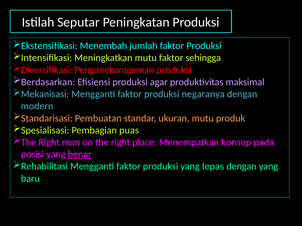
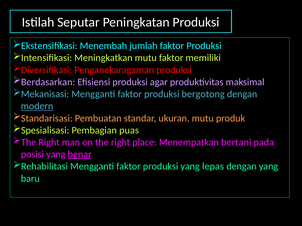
sehingga: sehingga -> memiliki
negaranya: negaranya -> bergotong
modern underline: none -> present
konsep: konsep -> bertani
